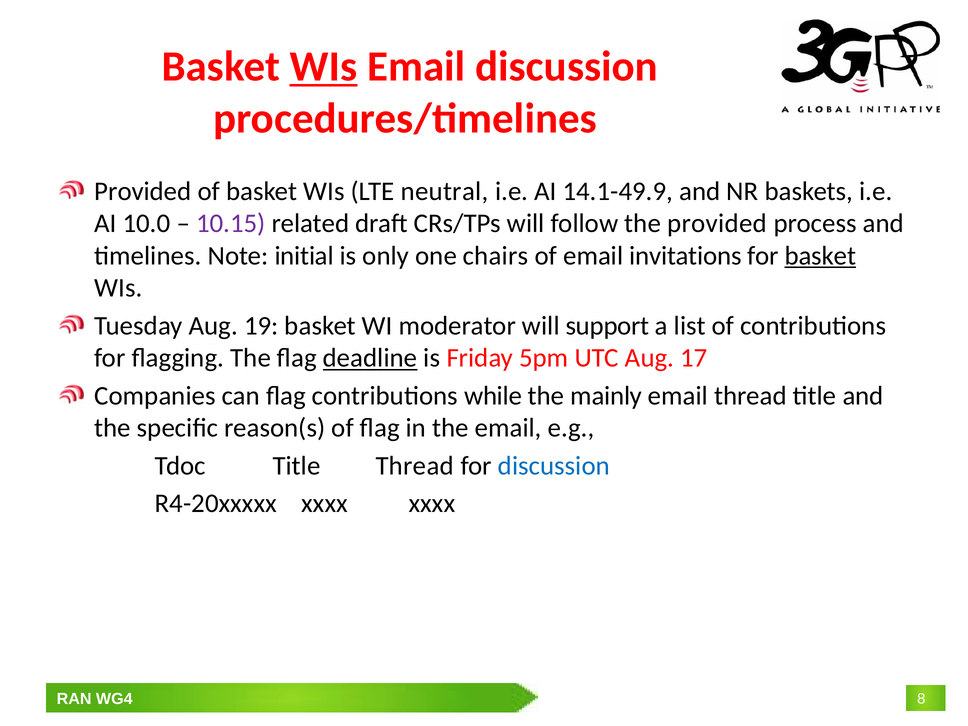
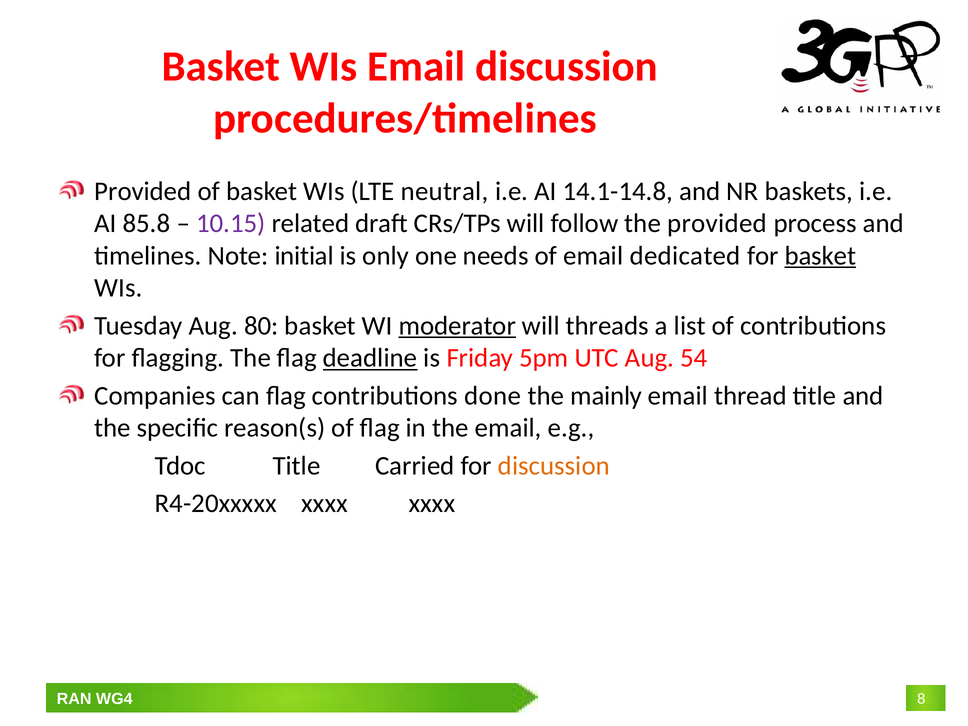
WIs at (324, 67) underline: present -> none
14.1-49.9: 14.1-49.9 -> 14.1-14.8
10.0: 10.0 -> 85.8
chairs: chairs -> needs
invitations: invitations -> dedicated
19: 19 -> 80
moderator underline: none -> present
support: support -> threads
17: 17 -> 54
while: while -> done
Title Thread: Thread -> Carried
discussion at (554, 466) colour: blue -> orange
